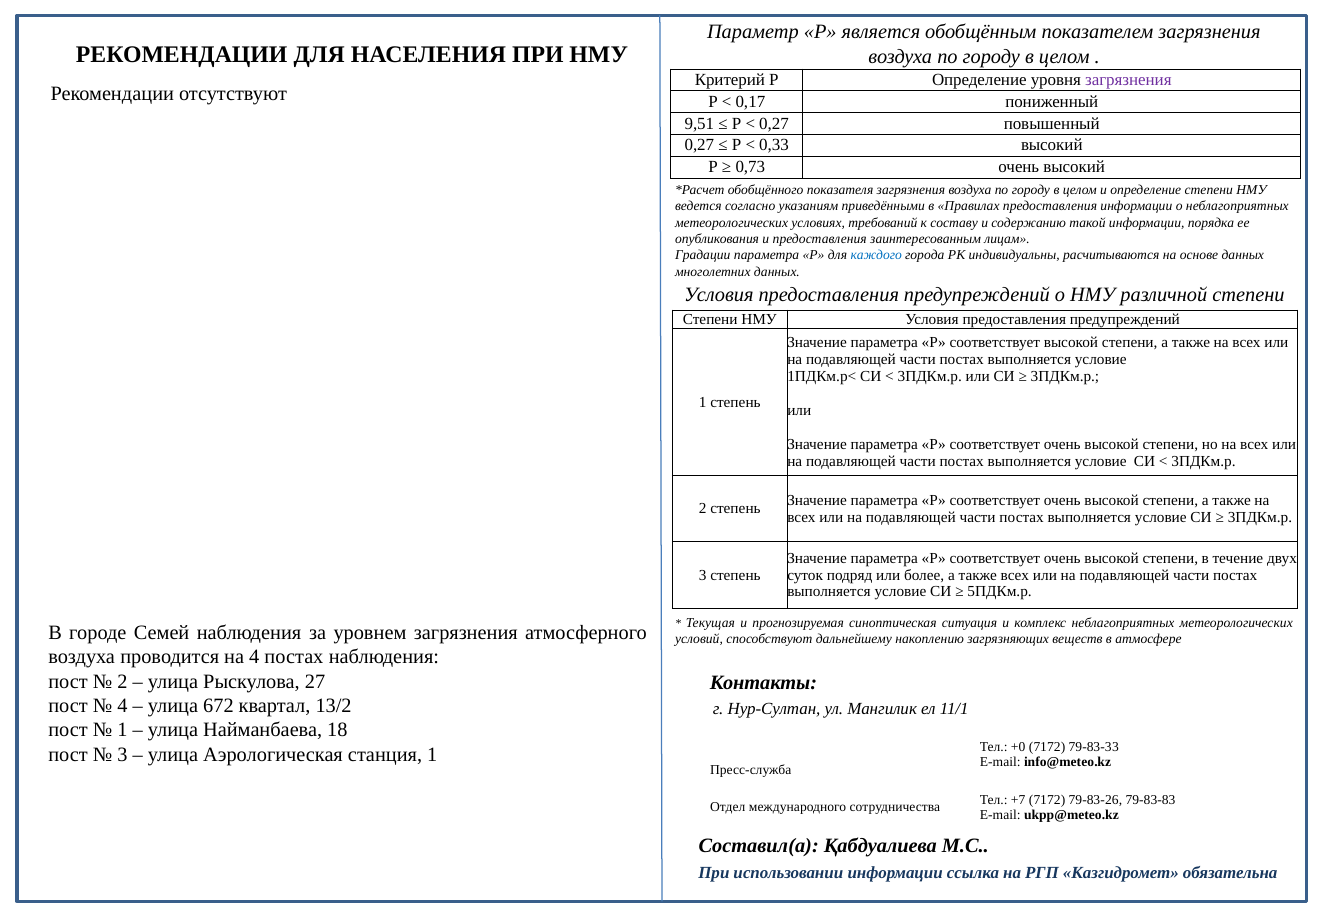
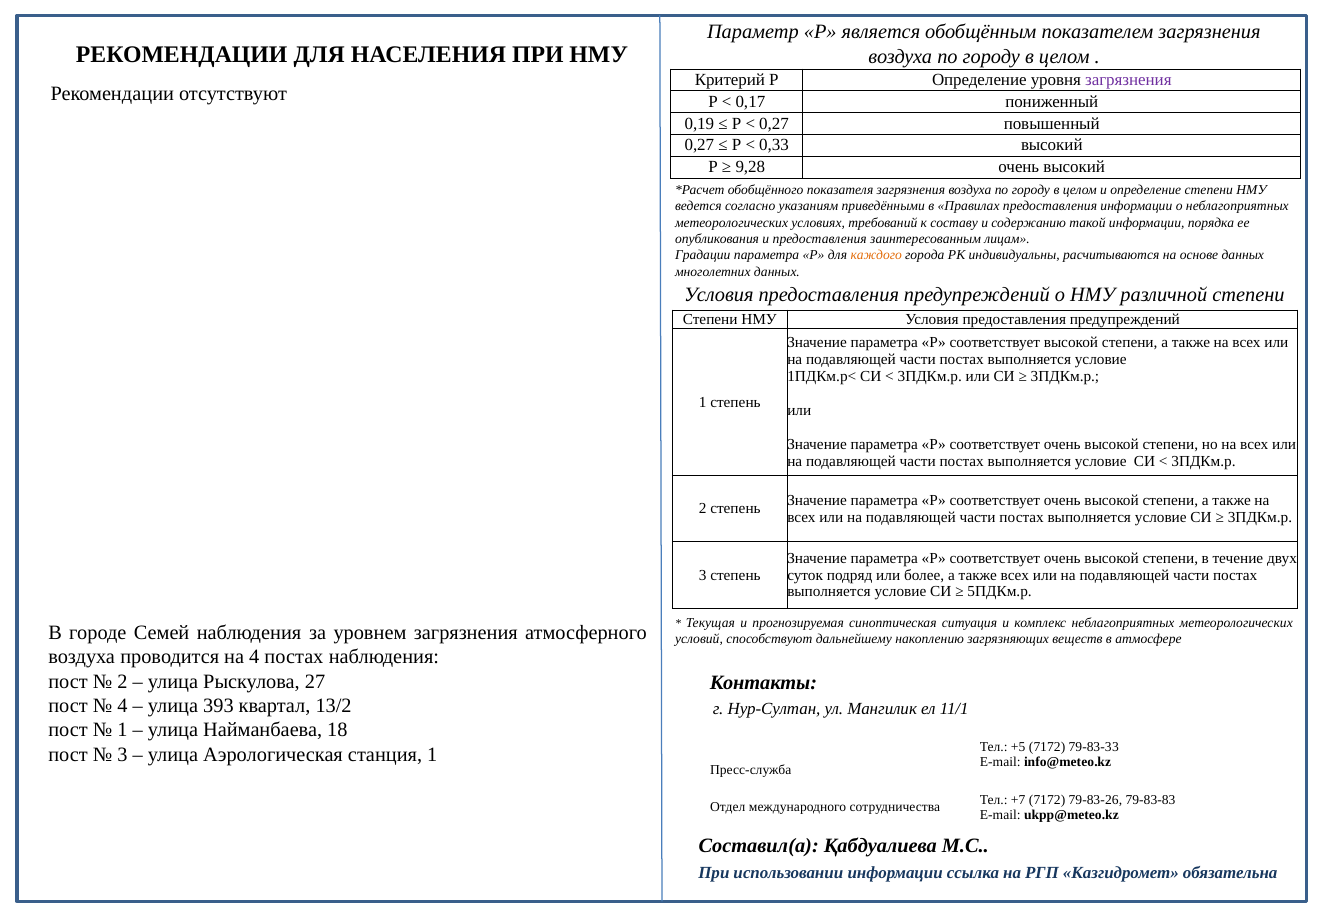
9,51: 9,51 -> 0,19
0,73: 0,73 -> 9,28
каждого colour: blue -> orange
672: 672 -> 393
+0: +0 -> +5
